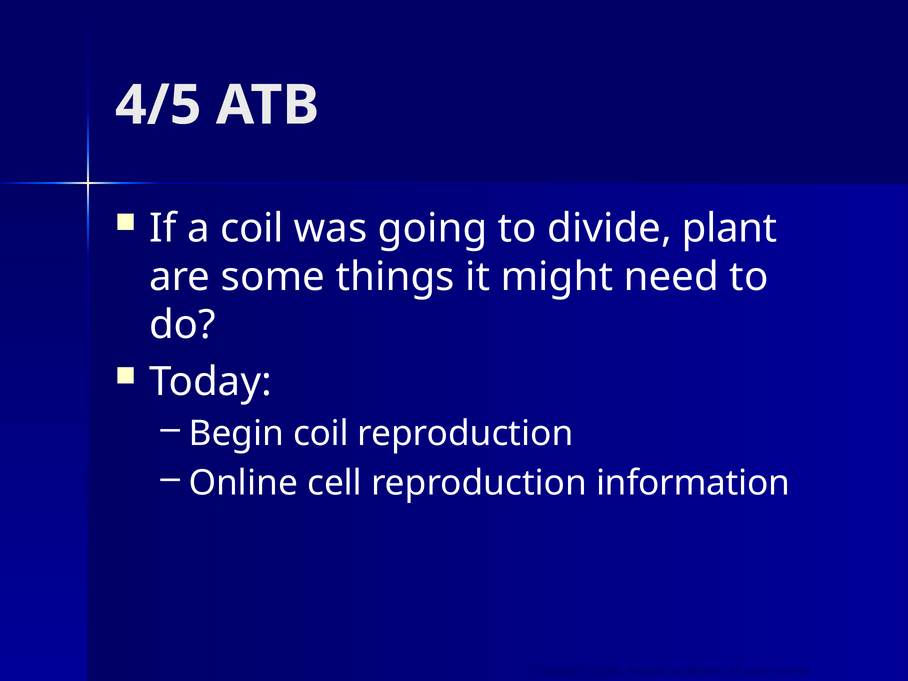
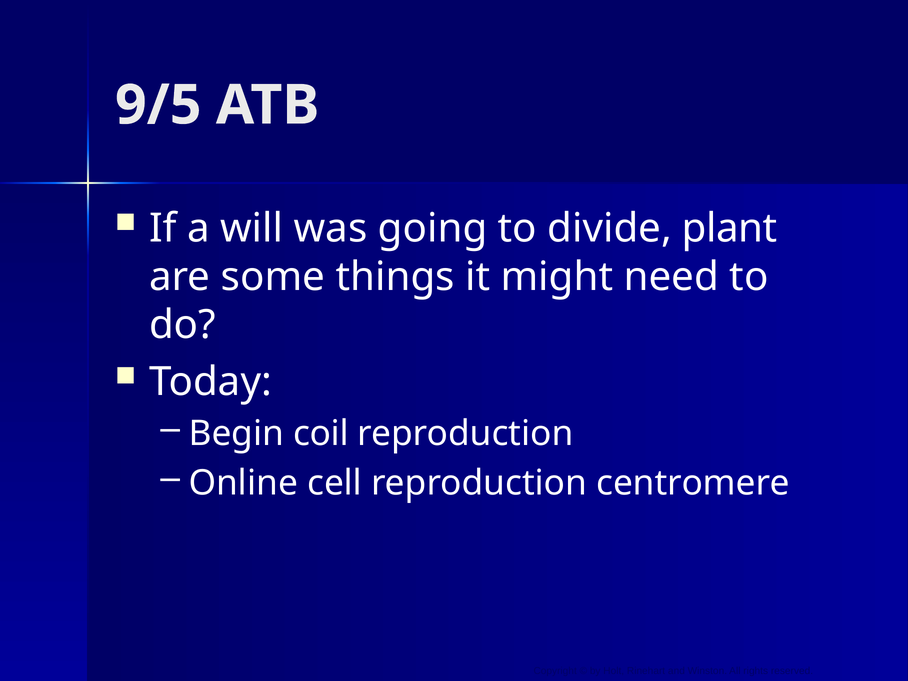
4/5: 4/5 -> 9/5
a coil: coil -> will
information: information -> centromere
